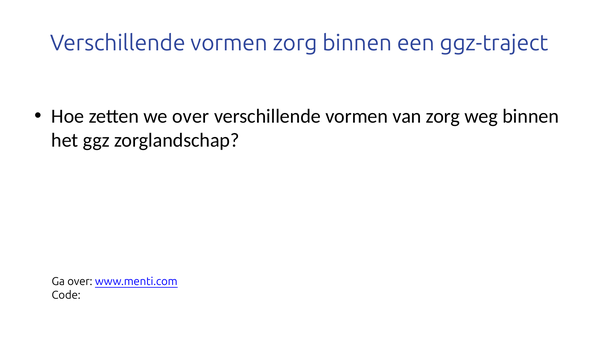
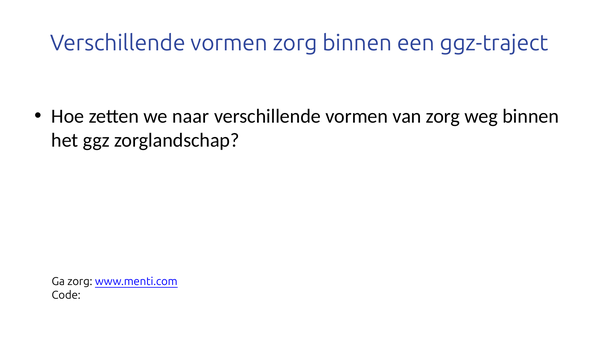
we over: over -> naar
Ga over: over -> zorg
